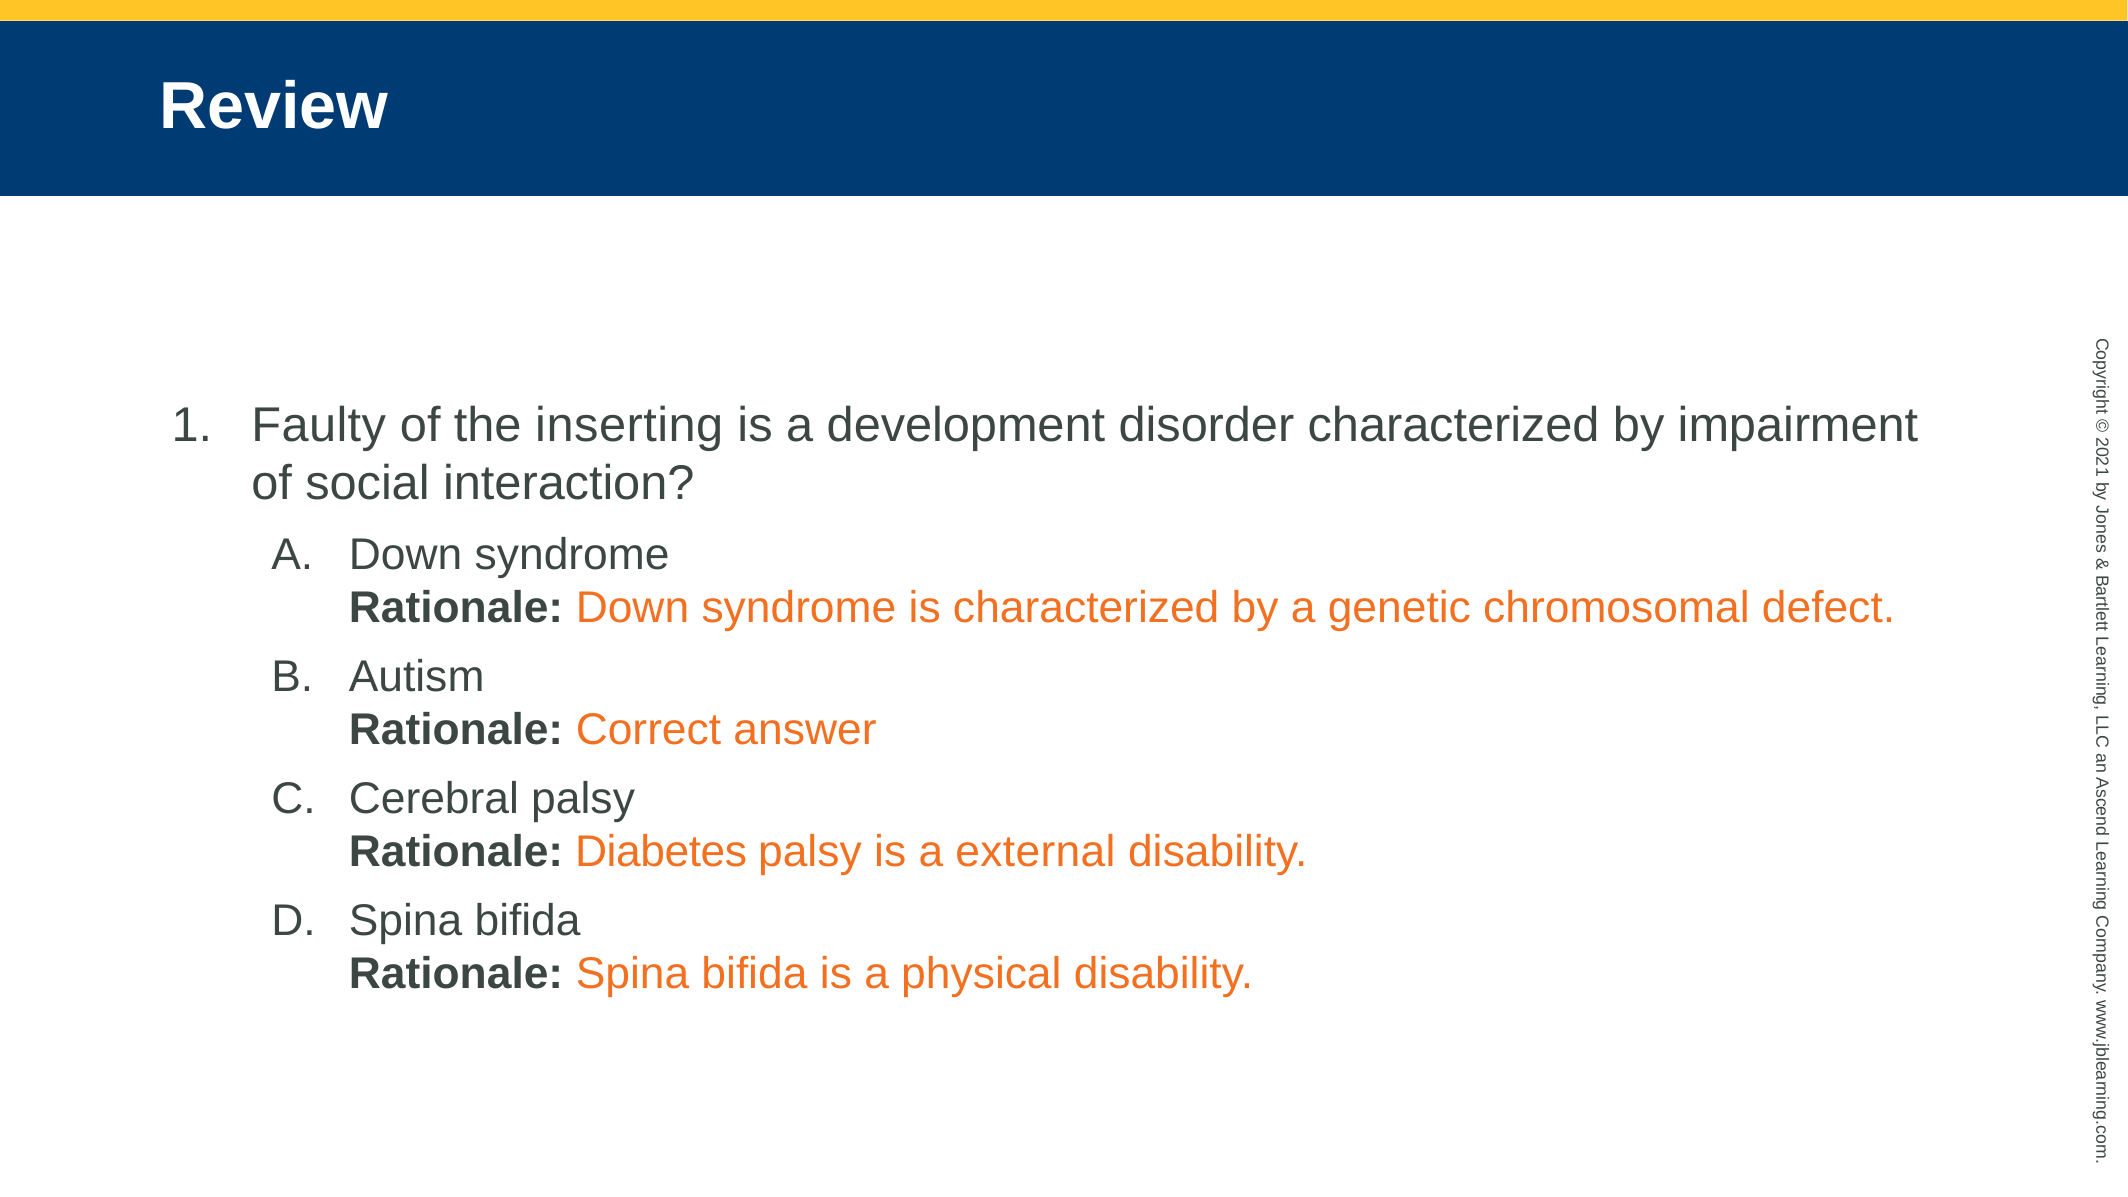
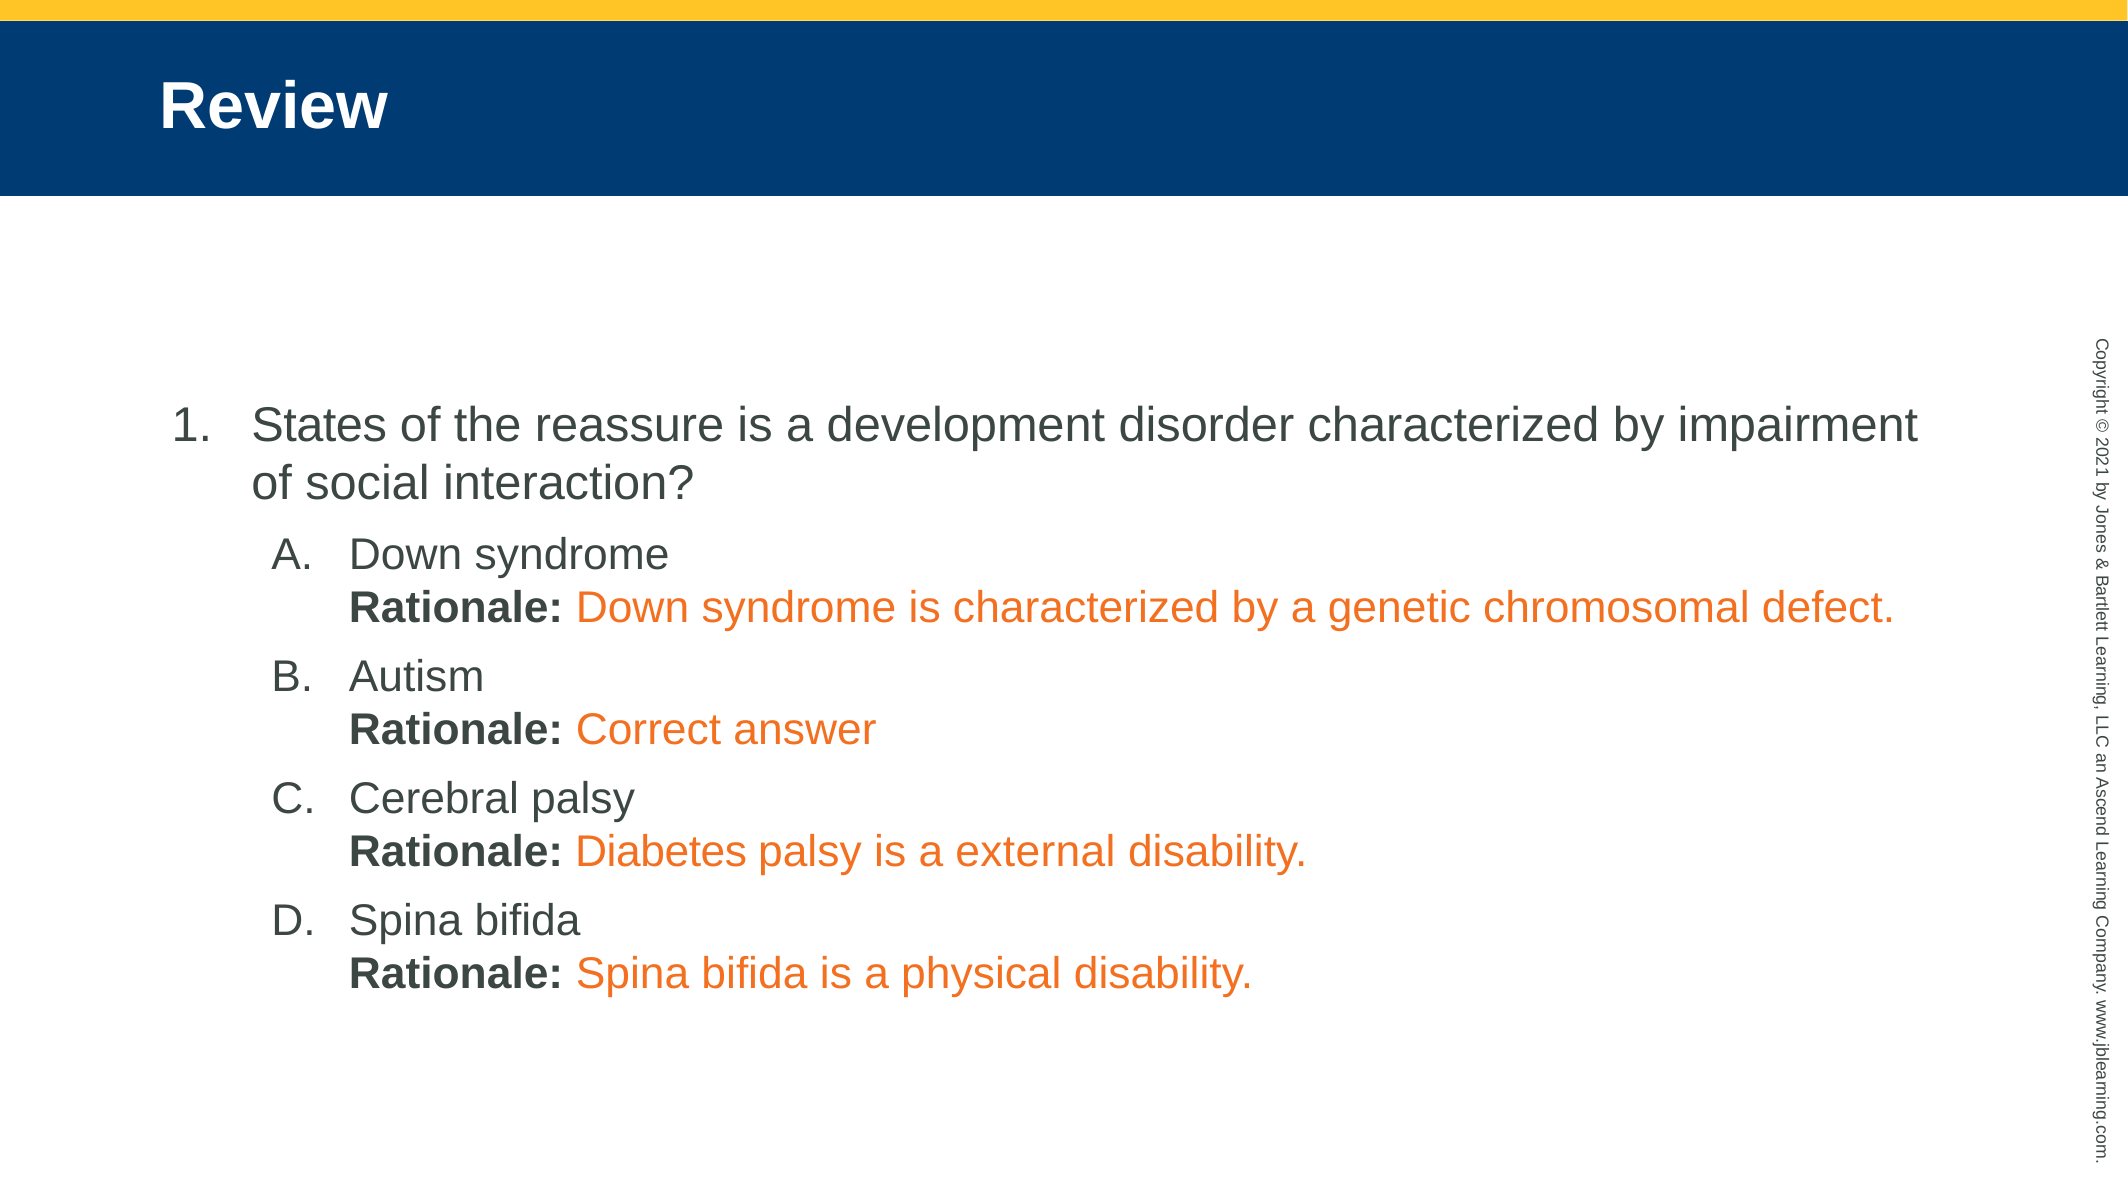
Faulty: Faulty -> States
inserting: inserting -> reassure
